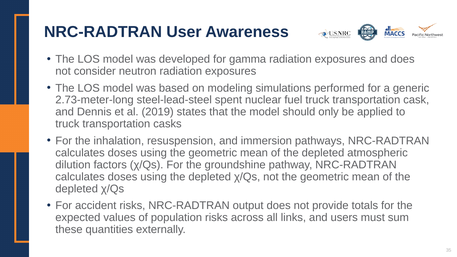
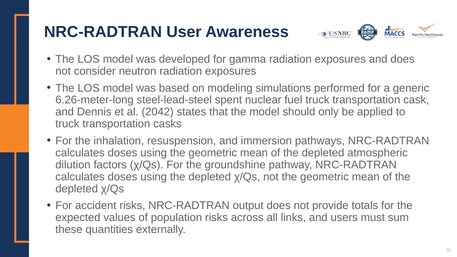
2.73-meter-long: 2.73-meter-long -> 6.26-meter-long
2019: 2019 -> 2042
